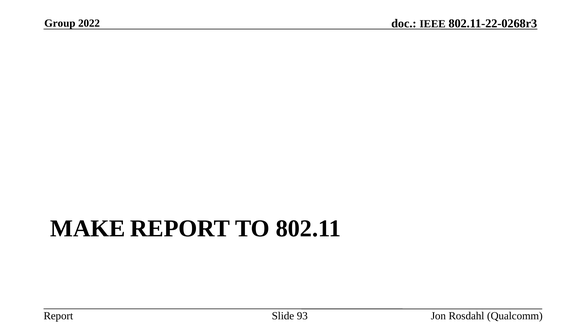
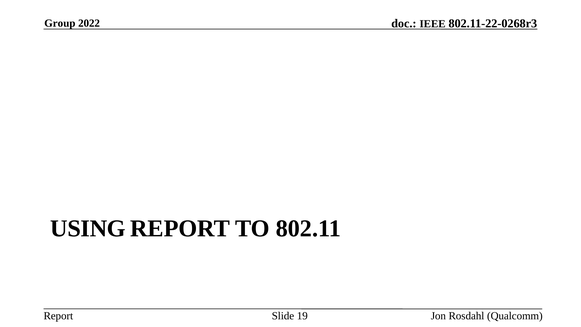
MAKE: MAKE -> USING
93: 93 -> 19
